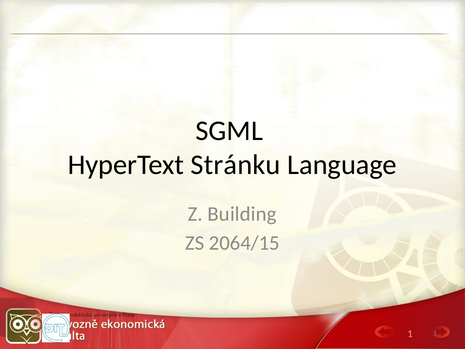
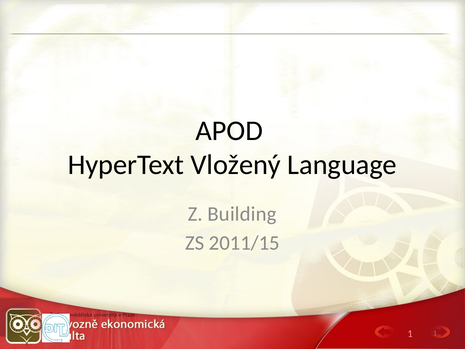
SGML: SGML -> APOD
Stránku: Stránku -> Vložený
2064/15: 2064/15 -> 2011/15
